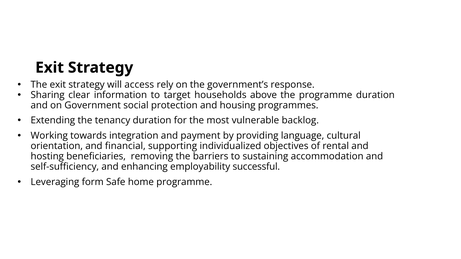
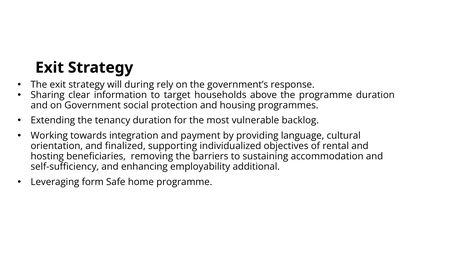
access: access -> during
financial: financial -> finalized
successful: successful -> additional
